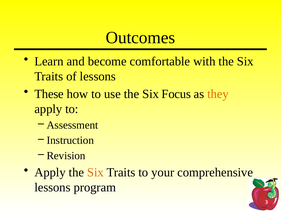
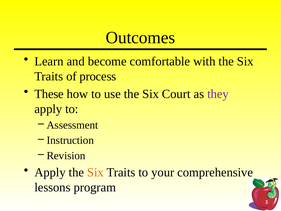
of lessons: lessons -> process
Focus: Focus -> Court
they colour: orange -> purple
